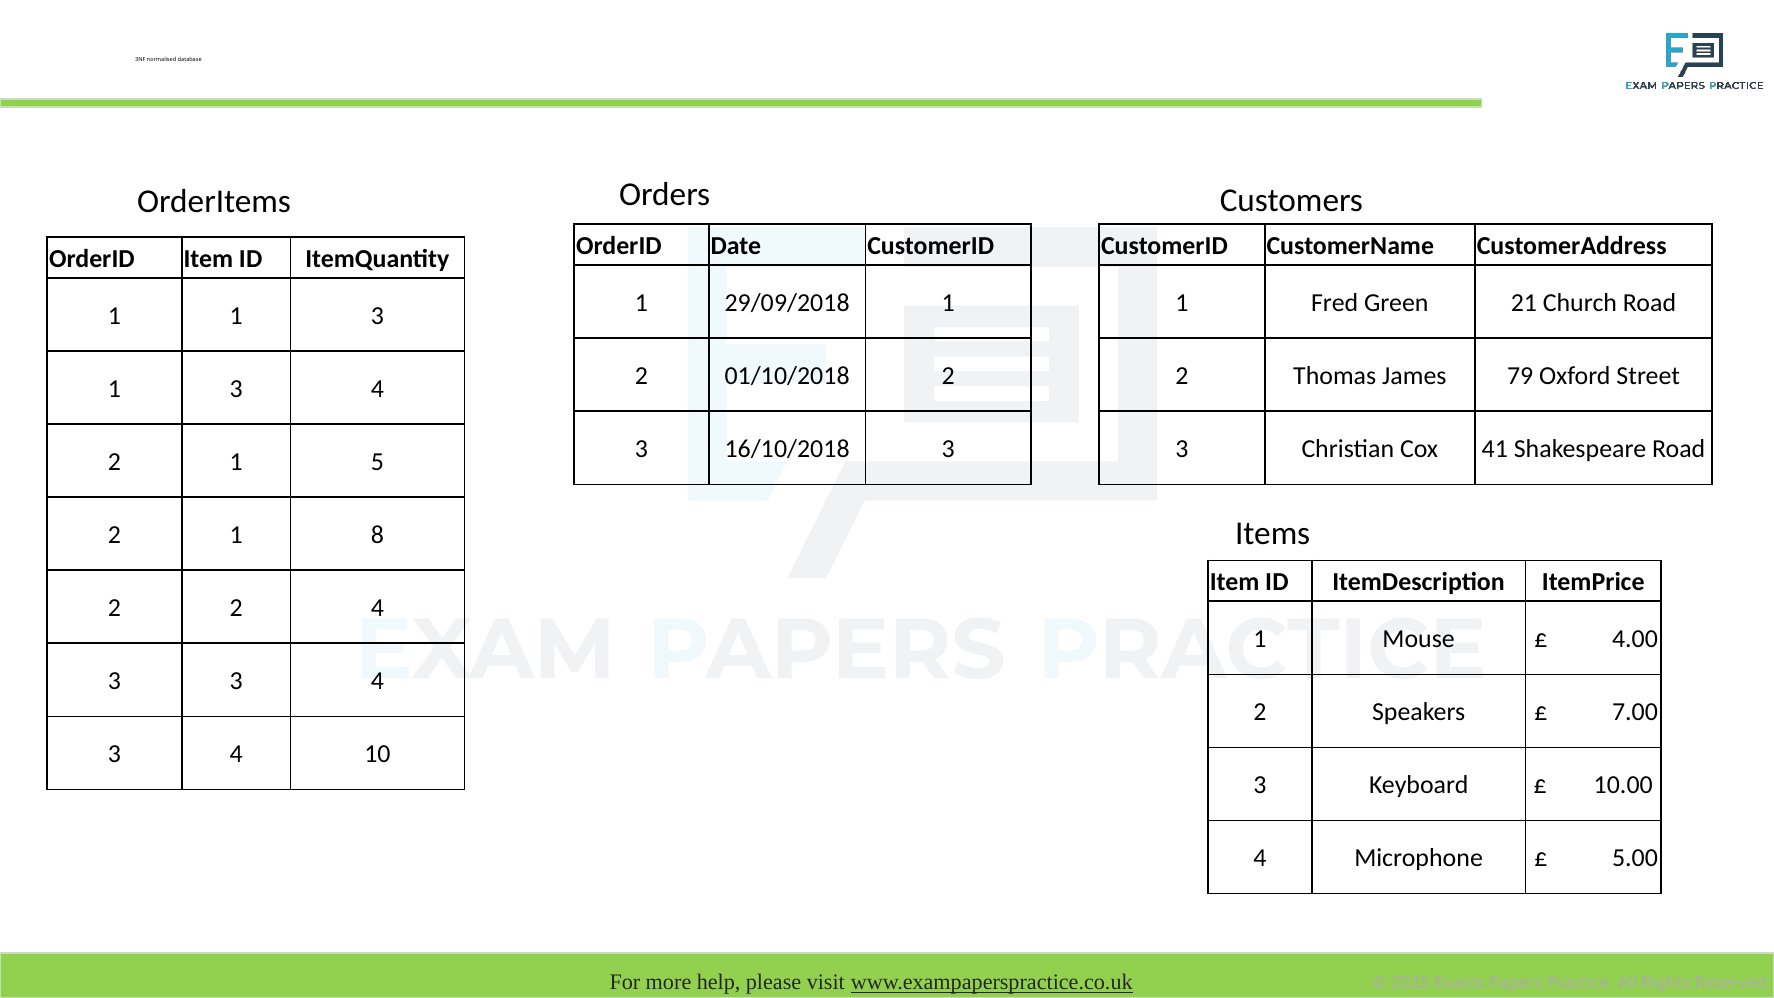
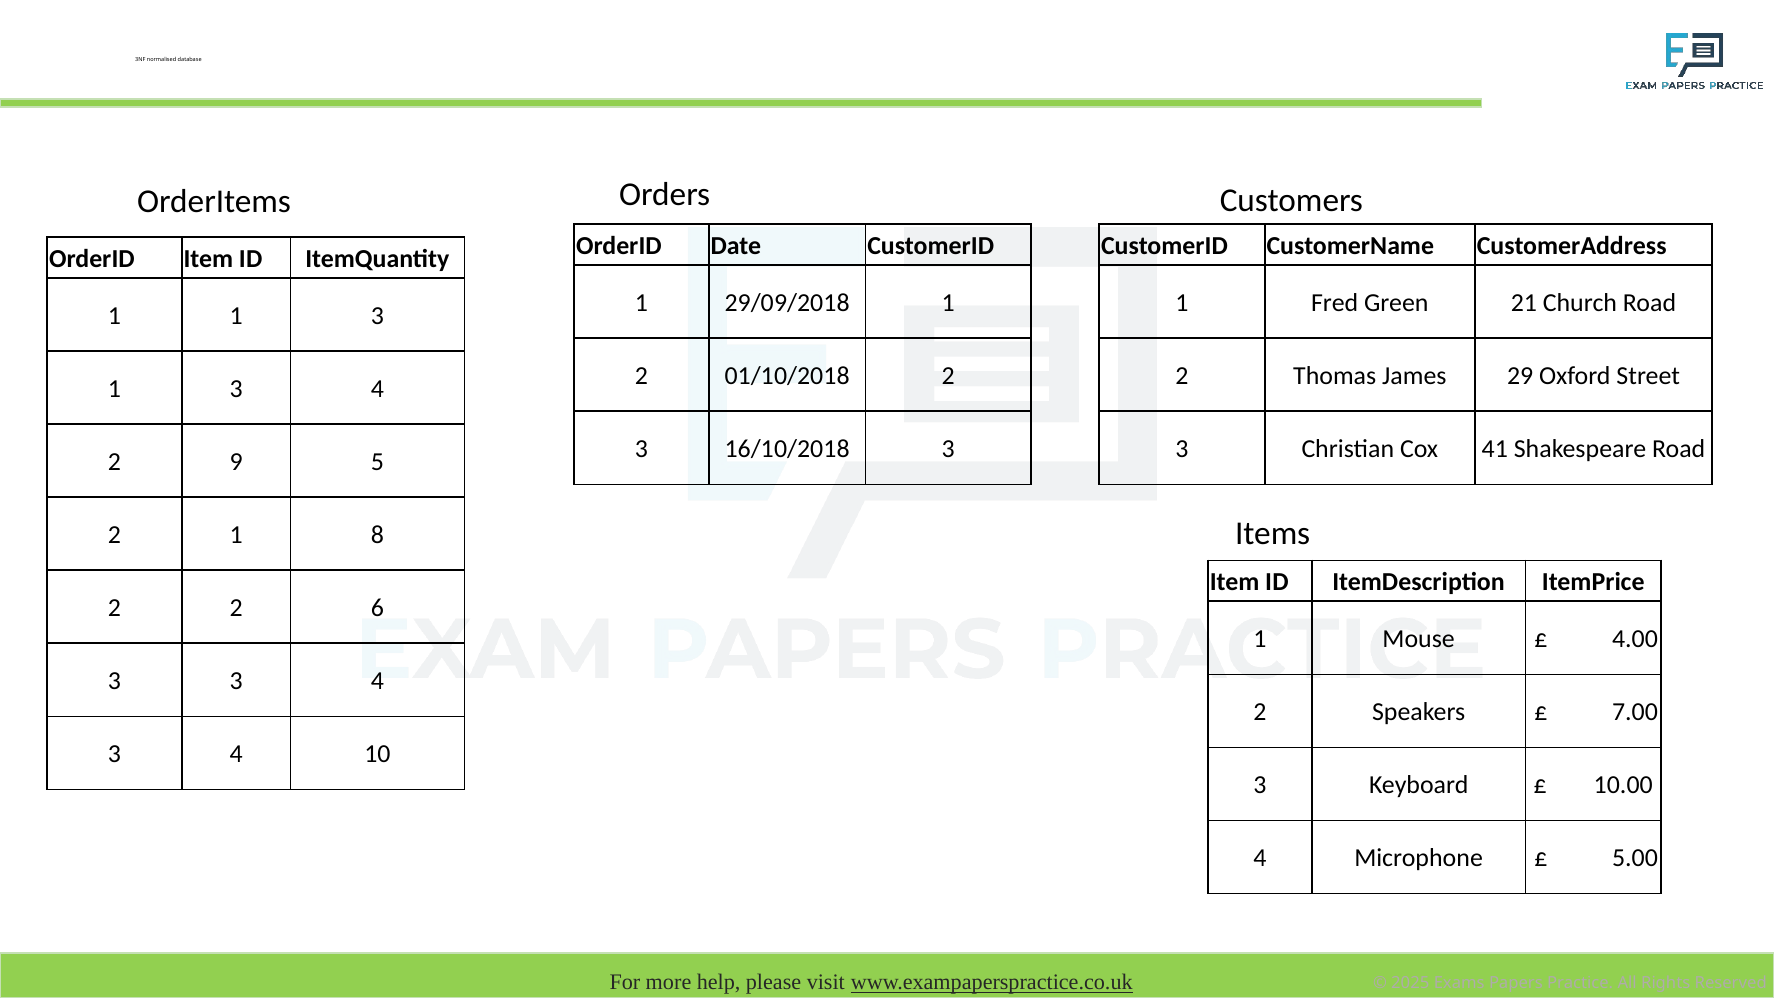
79: 79 -> 29
1 at (236, 462): 1 -> 9
2 4: 4 -> 6
